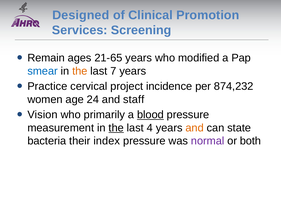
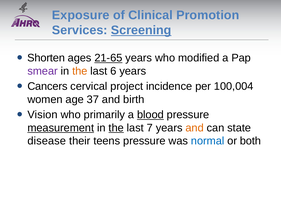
Designed: Designed -> Exposure
Screening underline: none -> present
Remain: Remain -> Shorten
21-65 underline: none -> present
smear colour: blue -> purple
7: 7 -> 6
Practice: Practice -> Cancers
874,232: 874,232 -> 100,004
24: 24 -> 37
staff: staff -> birth
measurement underline: none -> present
4: 4 -> 7
bacteria: bacteria -> disease
index: index -> teens
normal colour: purple -> blue
